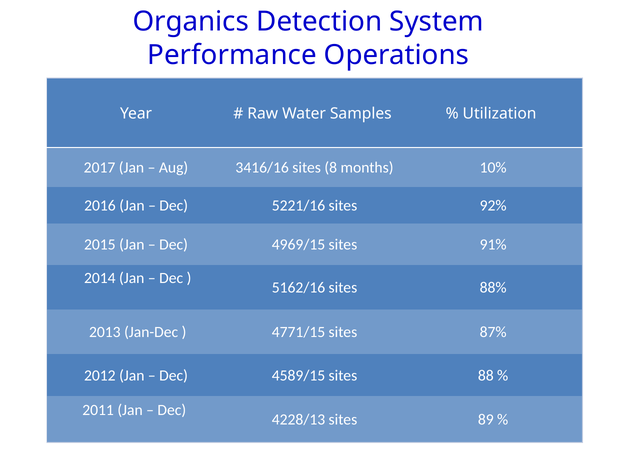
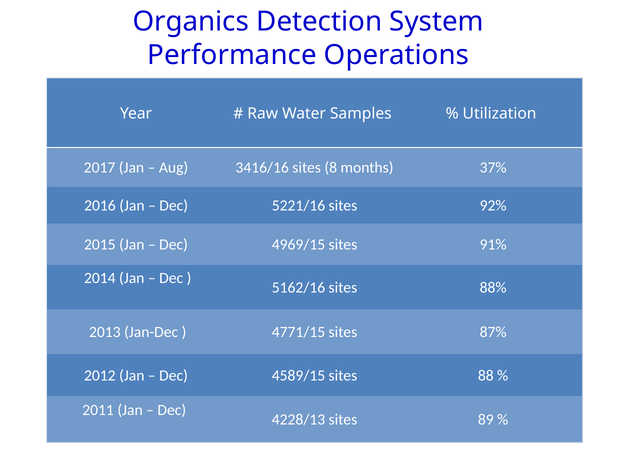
10%: 10% -> 37%
